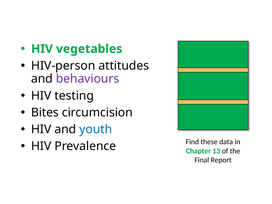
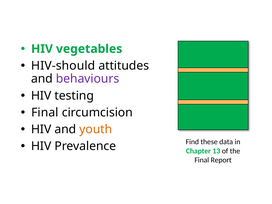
HIV-person: HIV-person -> HIV-should
Bites at (45, 112): Bites -> Final
youth colour: blue -> orange
